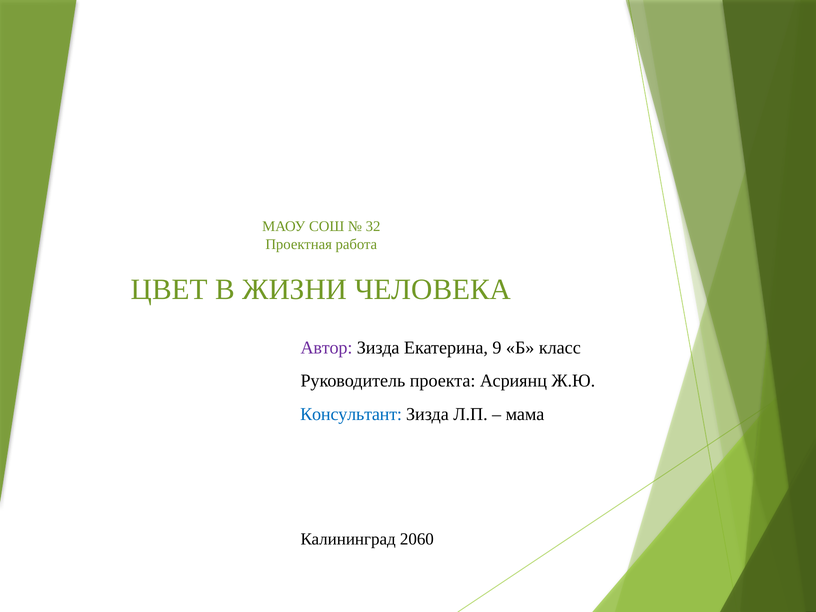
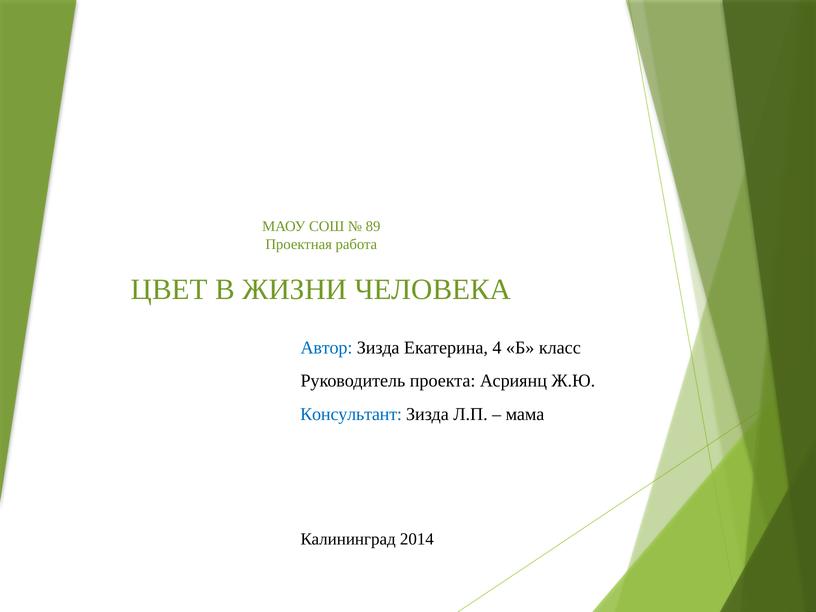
32: 32 -> 89
Автор colour: purple -> blue
9: 9 -> 4
2060: 2060 -> 2014
